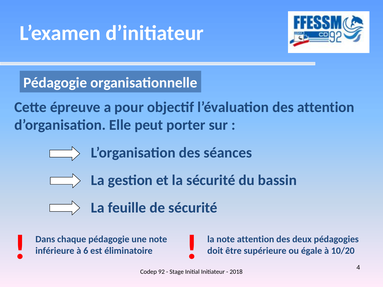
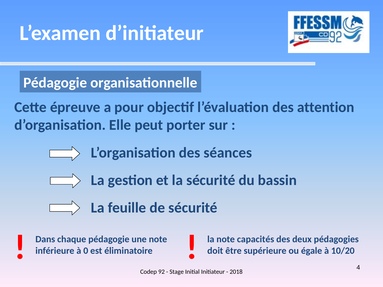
note attention: attention -> capacités
6: 6 -> 0
